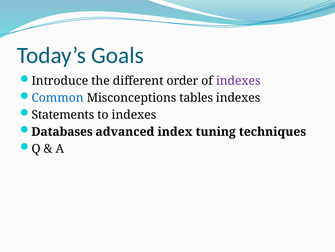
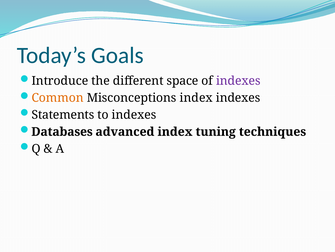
order: order -> space
Common colour: blue -> orange
Misconceptions tables: tables -> index
